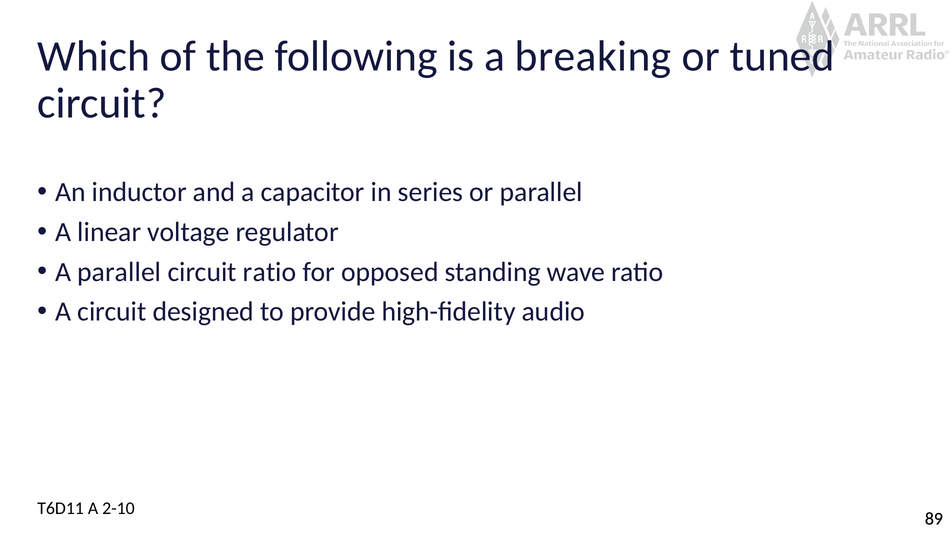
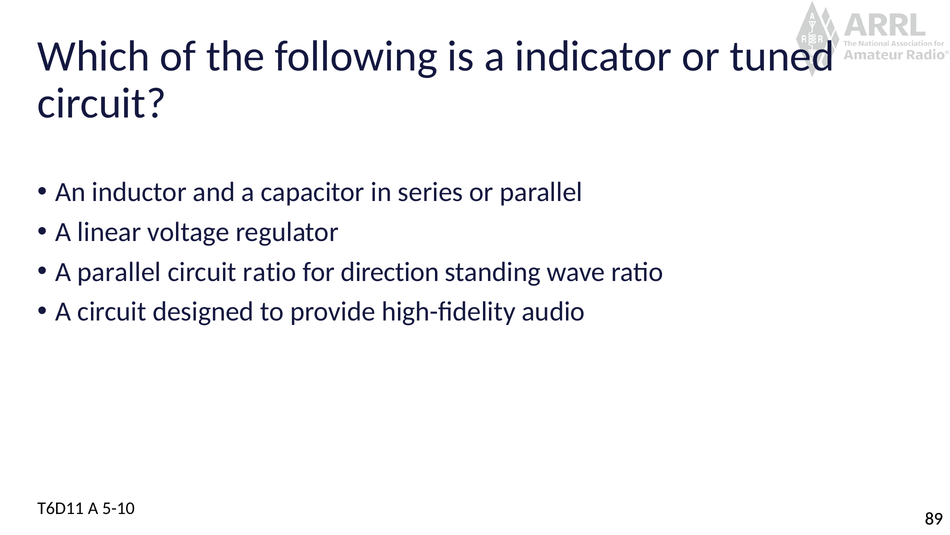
breaking: breaking -> indicator
opposed: opposed -> direction
2-10: 2-10 -> 5-10
